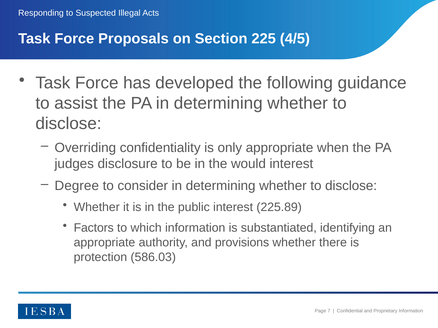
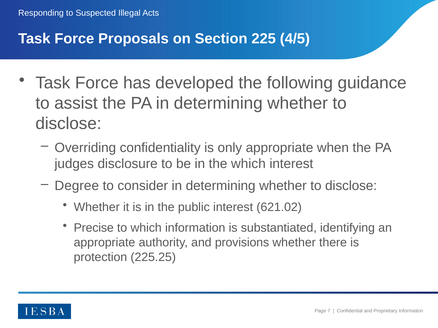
the would: would -> which
225.89: 225.89 -> 621.02
Factors: Factors -> Precise
586.03: 586.03 -> 225.25
